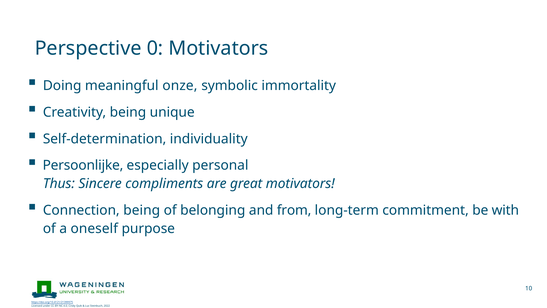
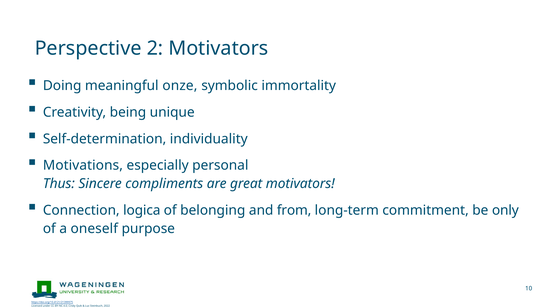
0: 0 -> 2
Persoonlijke: Persoonlijke -> Motivations
Connection being: being -> logica
with: with -> only
